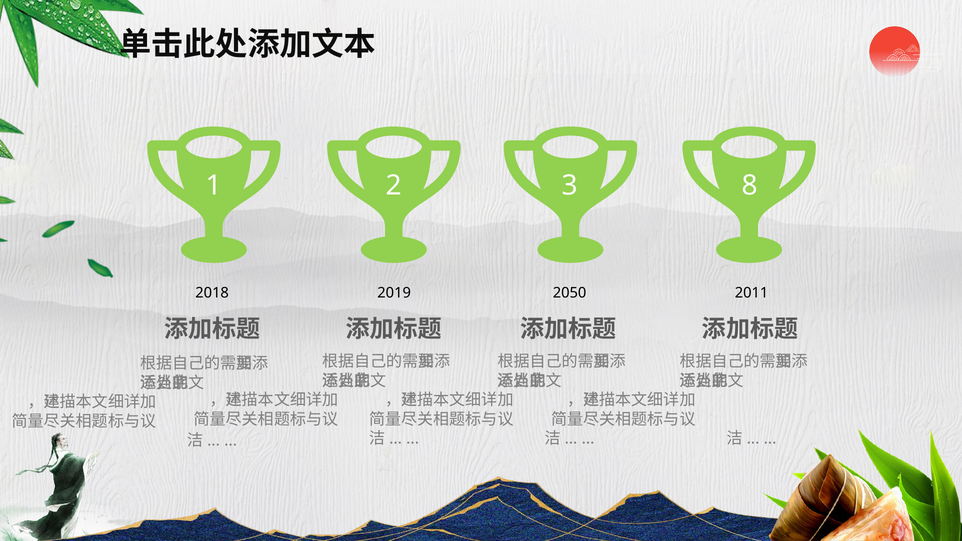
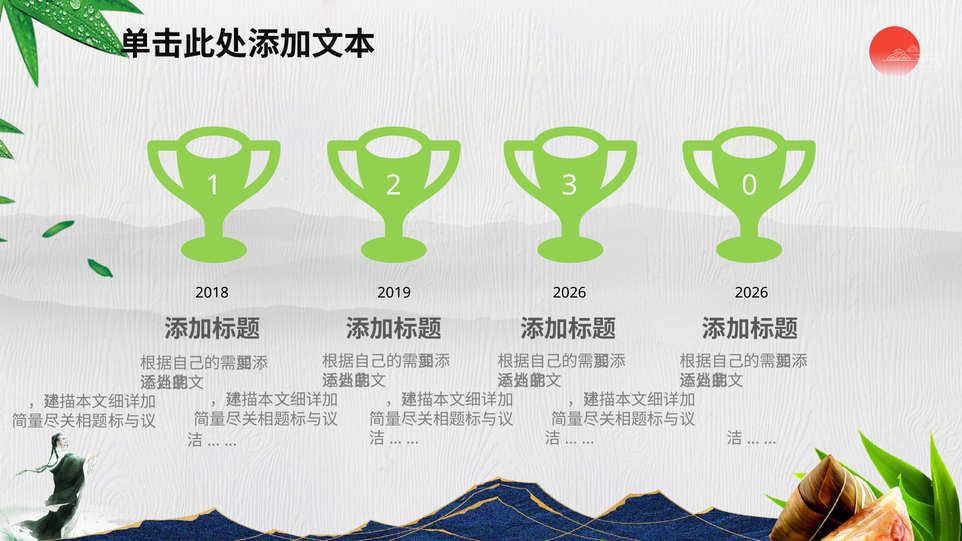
8: 8 -> 0
2050 at (570, 293): 2050 -> 2026
2011 at (752, 293): 2011 -> 2026
